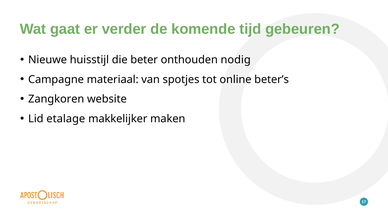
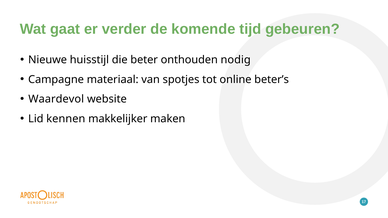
Zangkoren: Zangkoren -> Waardevol
etalage: etalage -> kennen
